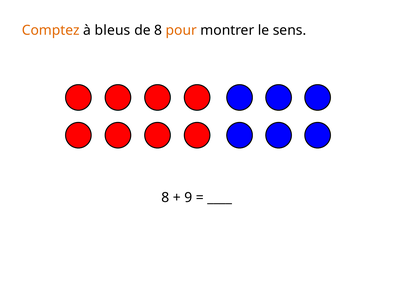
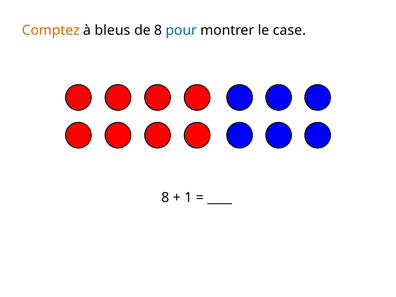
pour colour: orange -> blue
sens: sens -> case
9: 9 -> 1
